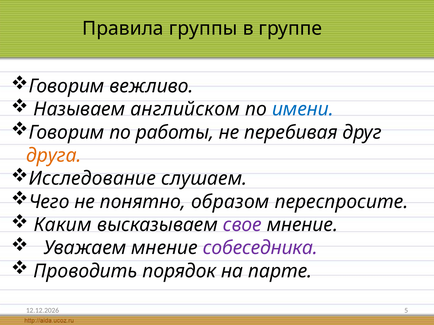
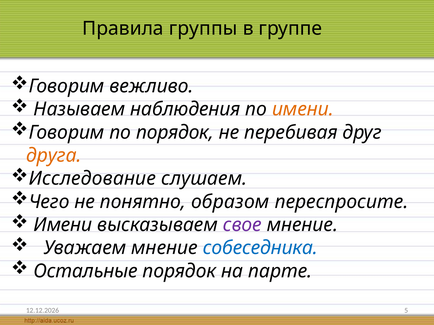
английском: английском -> наблюдения
имени at (303, 109) colour: blue -> orange
по работы: работы -> порядок
Каким at (63, 225): Каким -> Имени
собеседника colour: purple -> blue
Проводить: Проводить -> Остальные
